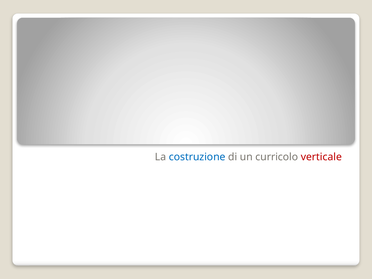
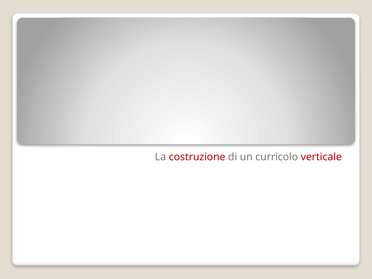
costruzione colour: blue -> red
